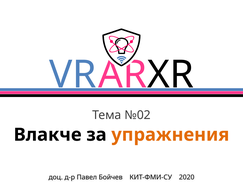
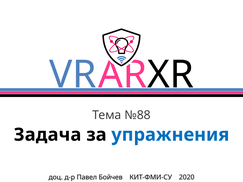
№02: №02 -> №88
Влакче: Влакче -> Задача
упражнения colour: orange -> blue
